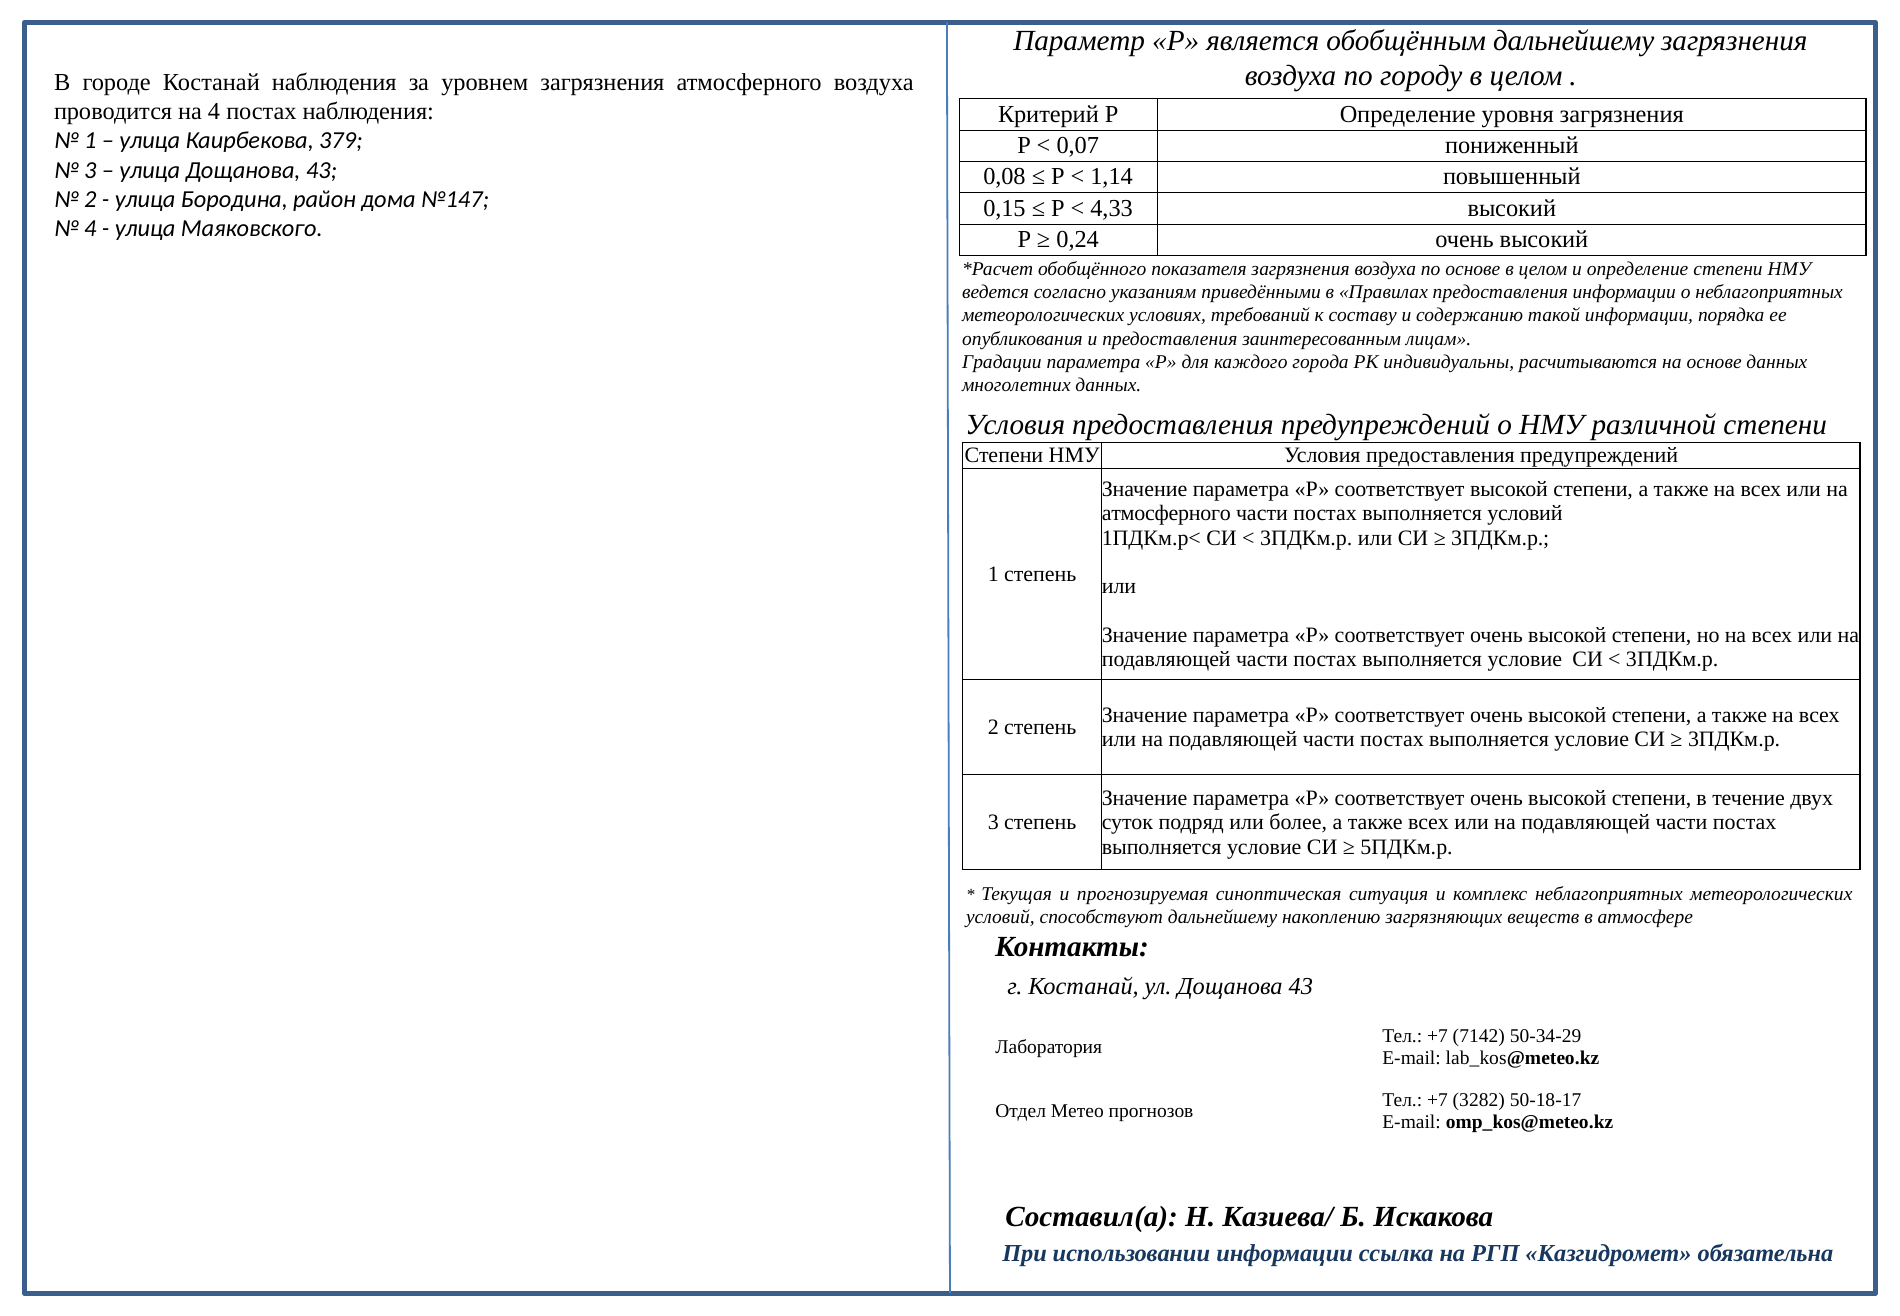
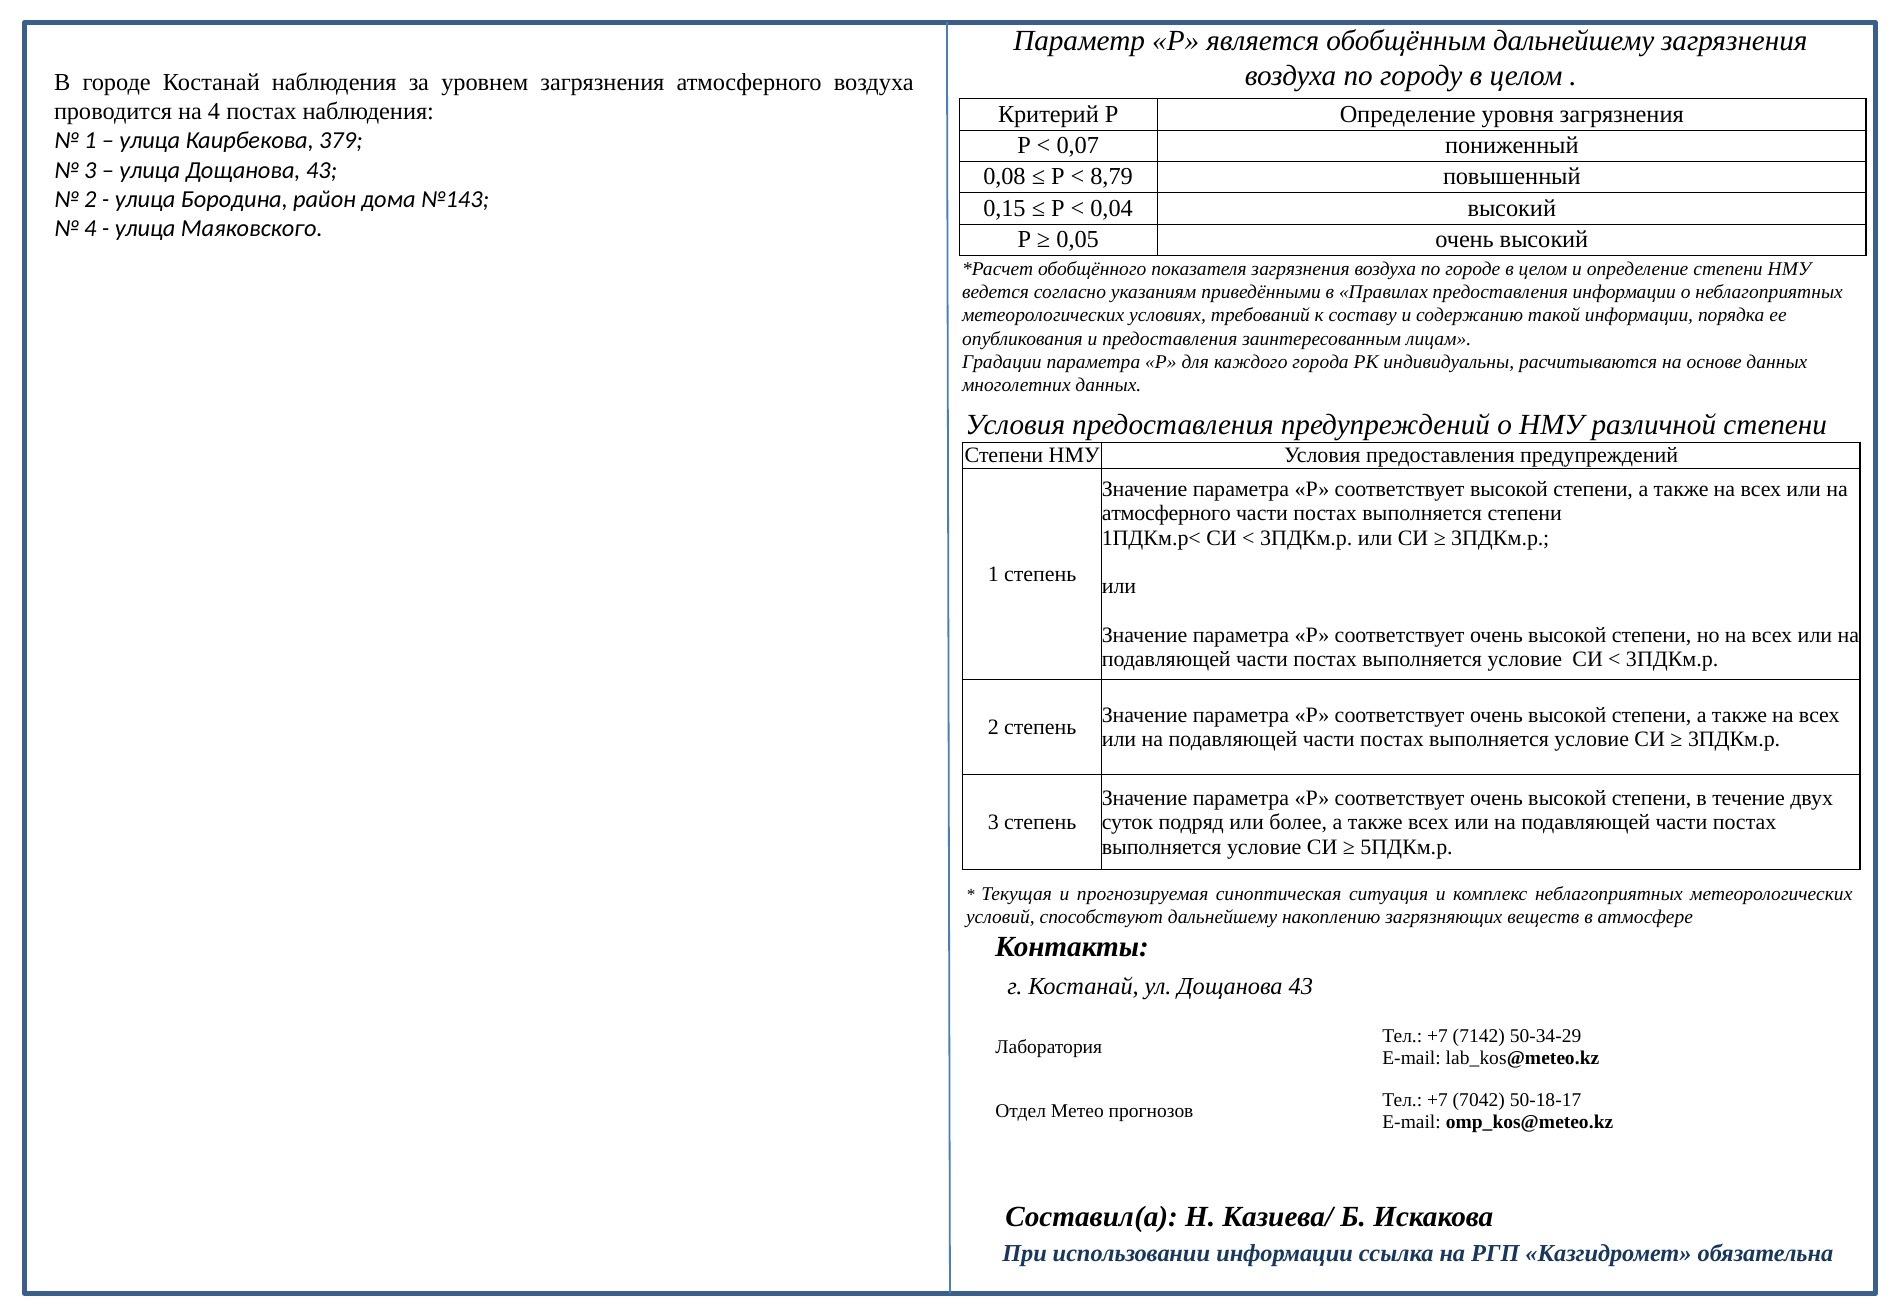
1,14: 1,14 -> 8,79
№147: №147 -> №143
4,33: 4,33 -> 0,04
0,24: 0,24 -> 0,05
по основе: основе -> городе
выполняется условий: условий -> степени
3282: 3282 -> 7042
